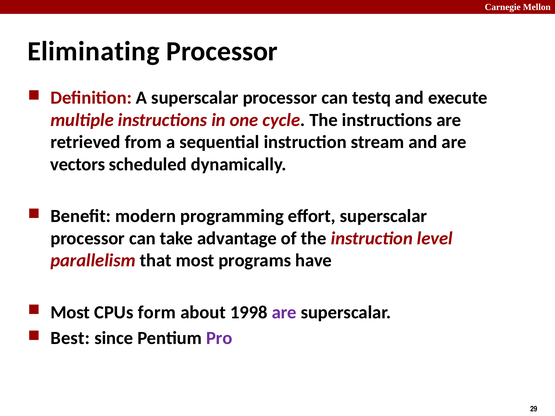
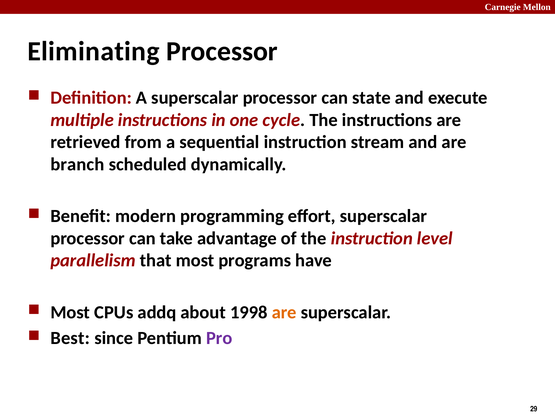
testq: testq -> state
vectors: vectors -> branch
form: form -> addq
are at (284, 312) colour: purple -> orange
